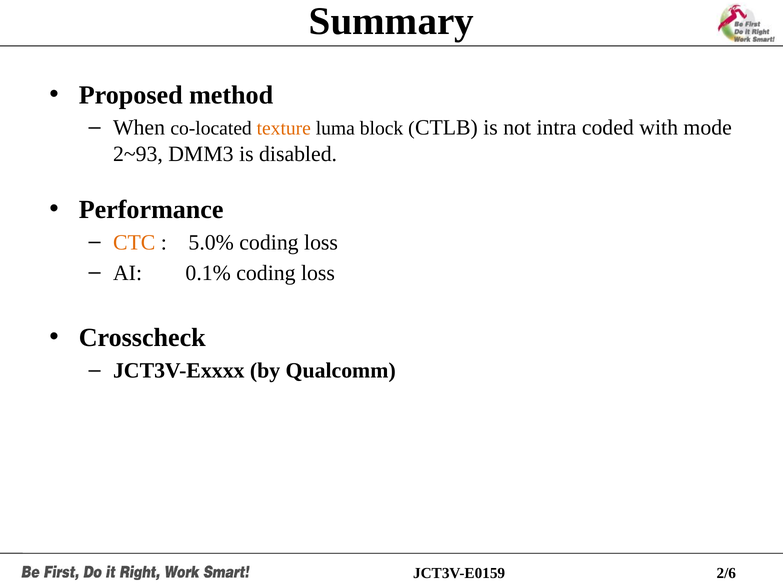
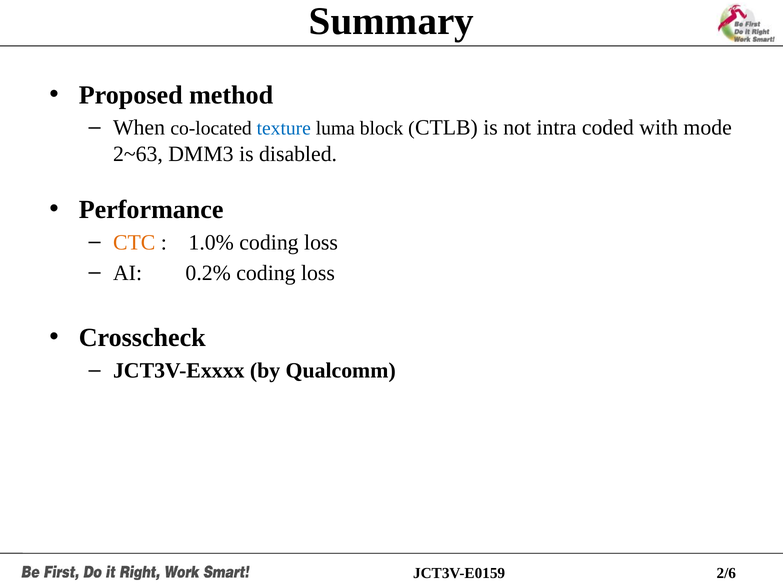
texture colour: orange -> blue
2~93: 2~93 -> 2~63
5.0%: 5.0% -> 1.0%
0.1%: 0.1% -> 0.2%
